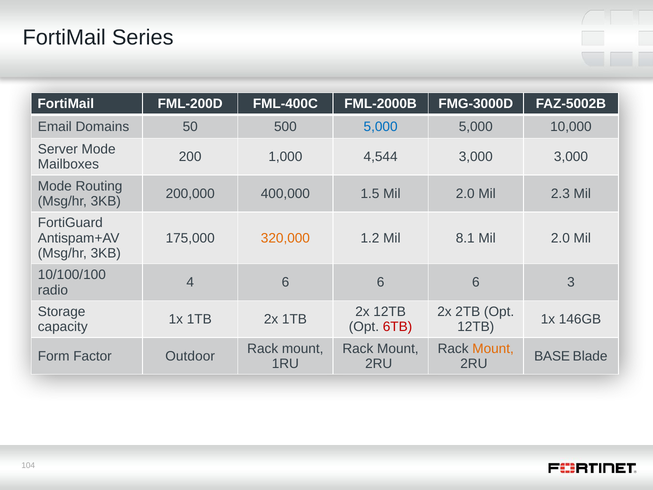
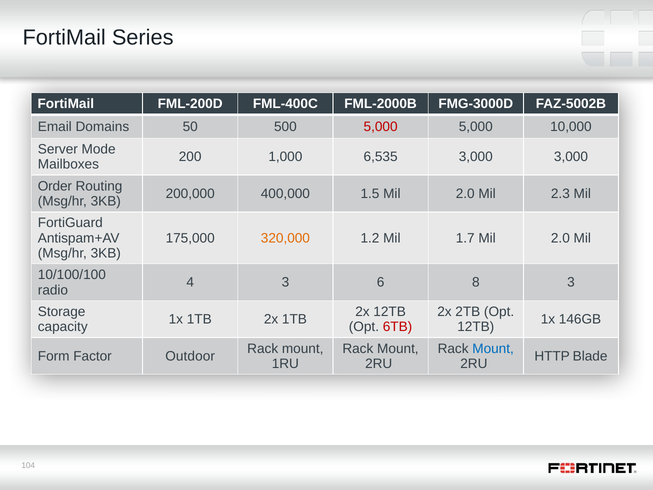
5,000 at (381, 127) colour: blue -> red
4,544: 4,544 -> 6,535
Mode at (55, 186): Mode -> Order
8.1: 8.1 -> 1.7
4 6: 6 -> 3
6 at (476, 282): 6 -> 8
Mount at (493, 348) colour: orange -> blue
BASE: BASE -> HTTP
